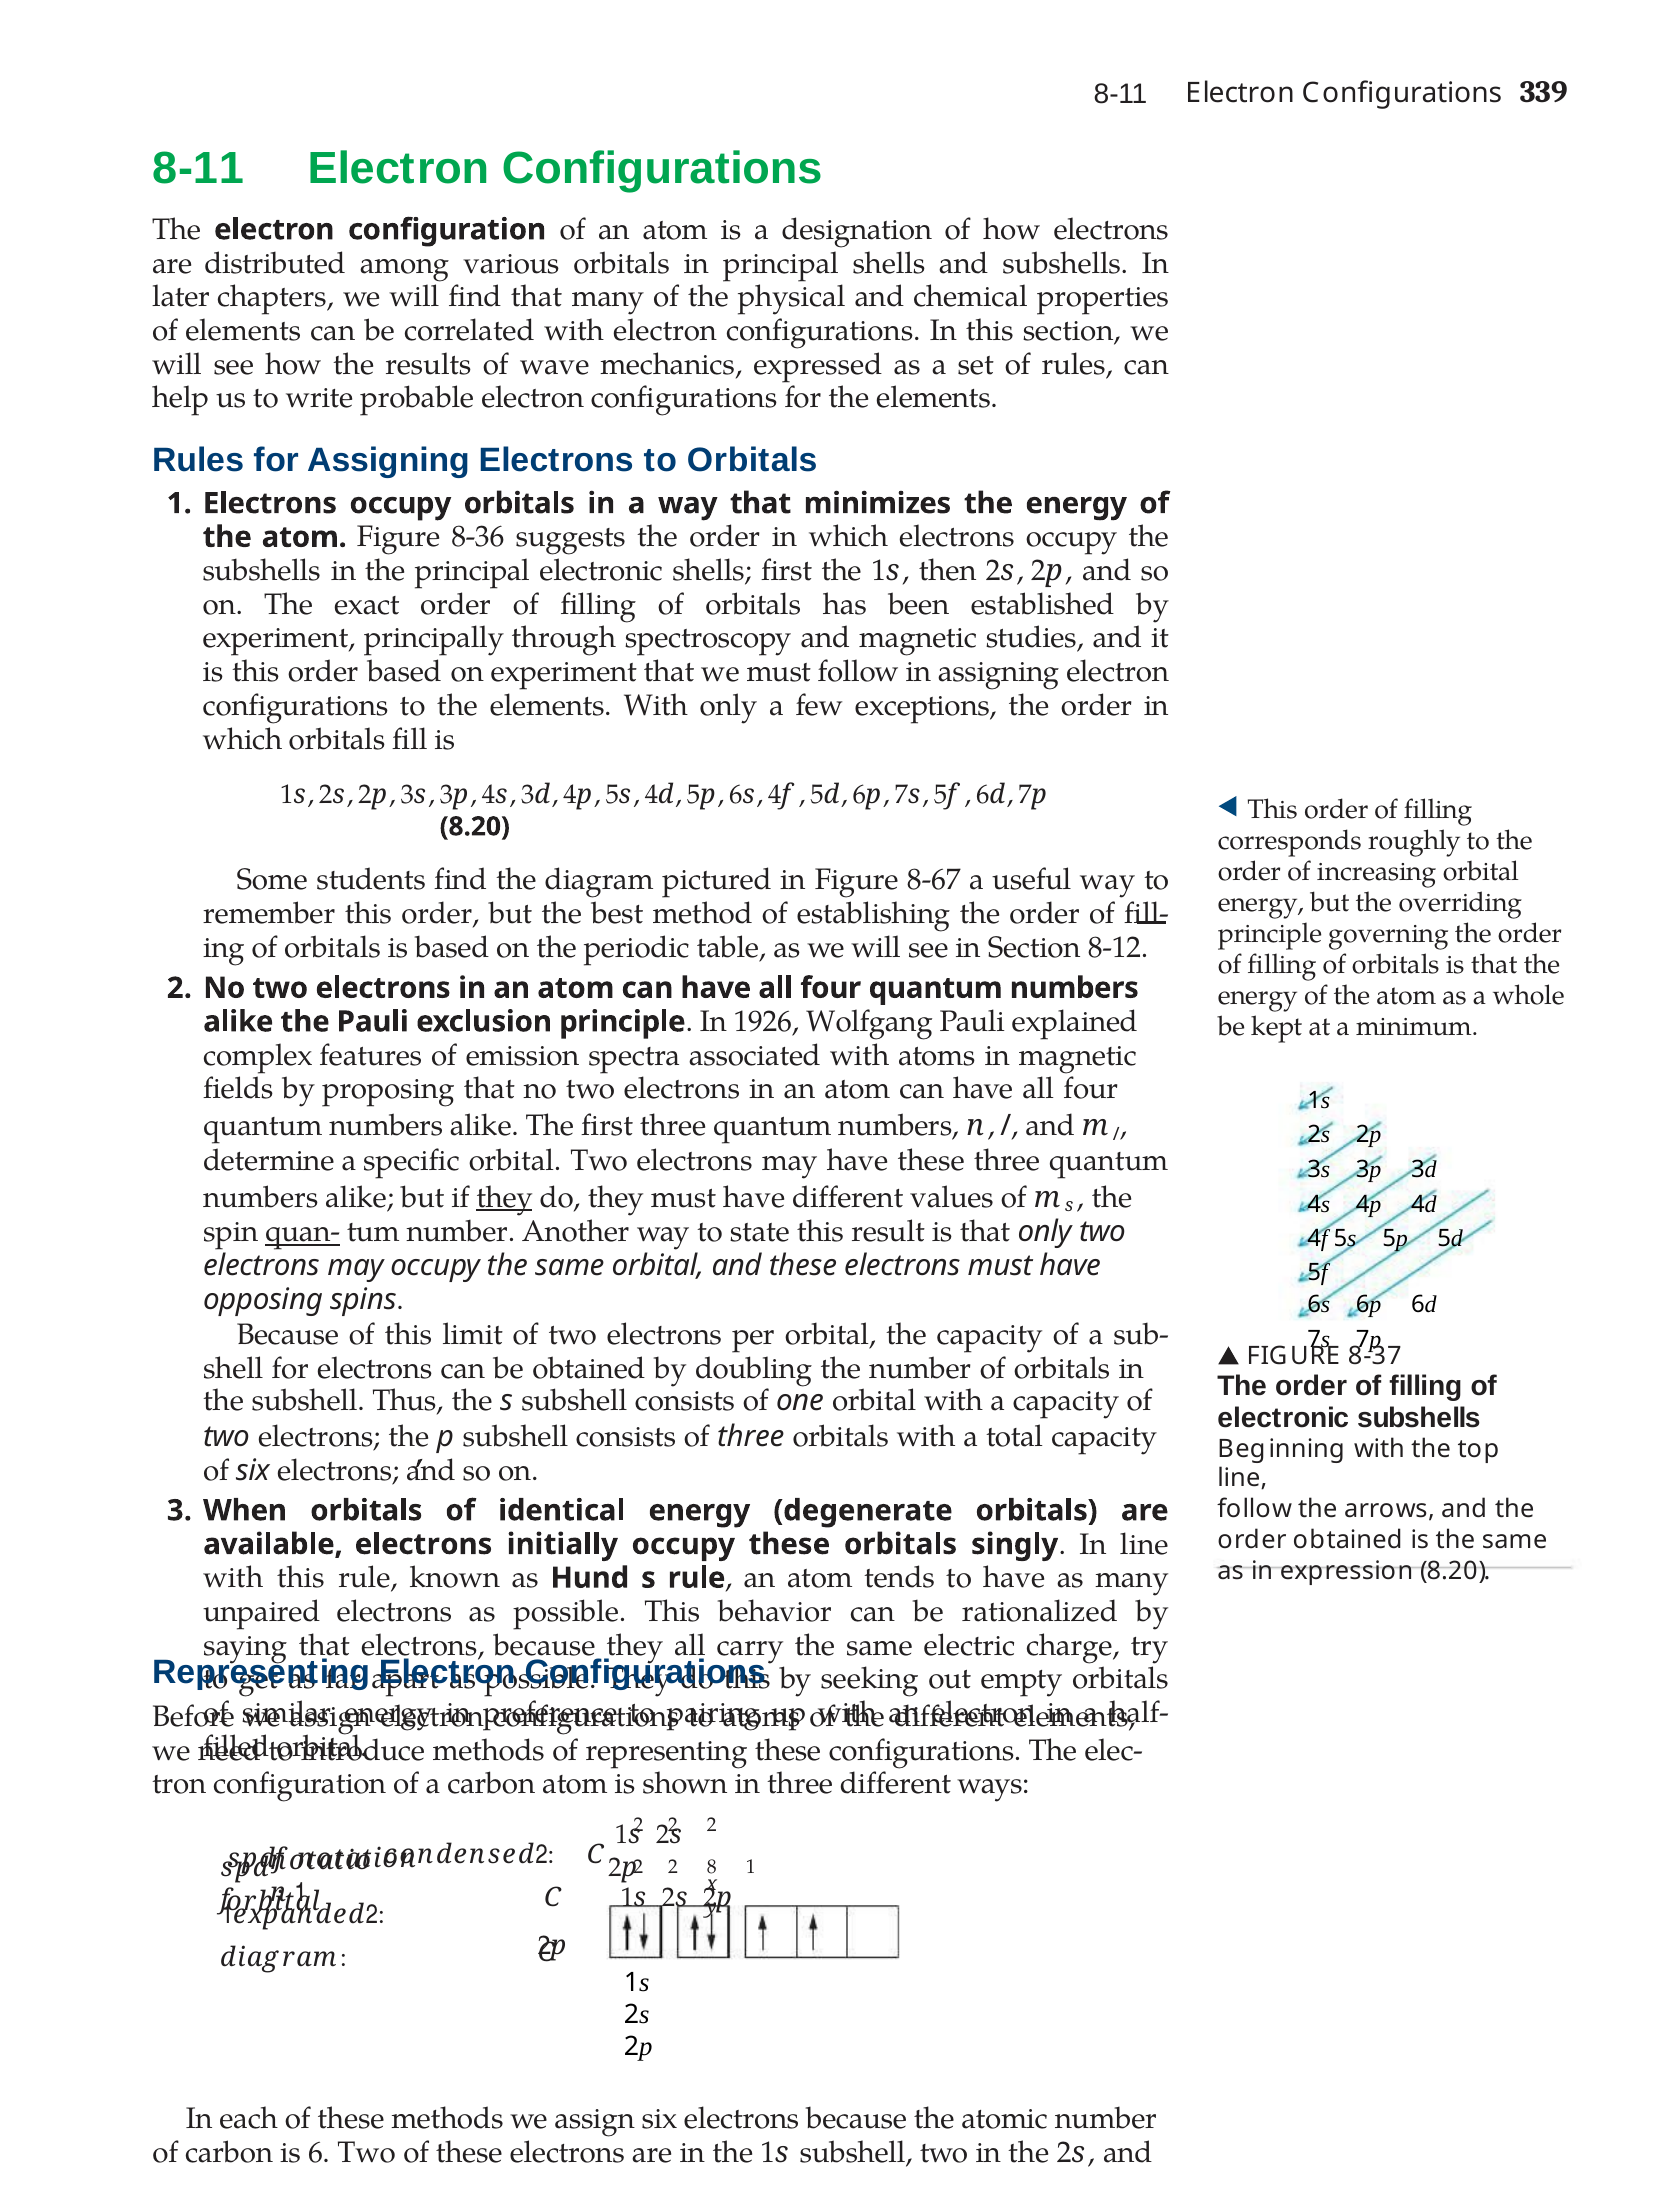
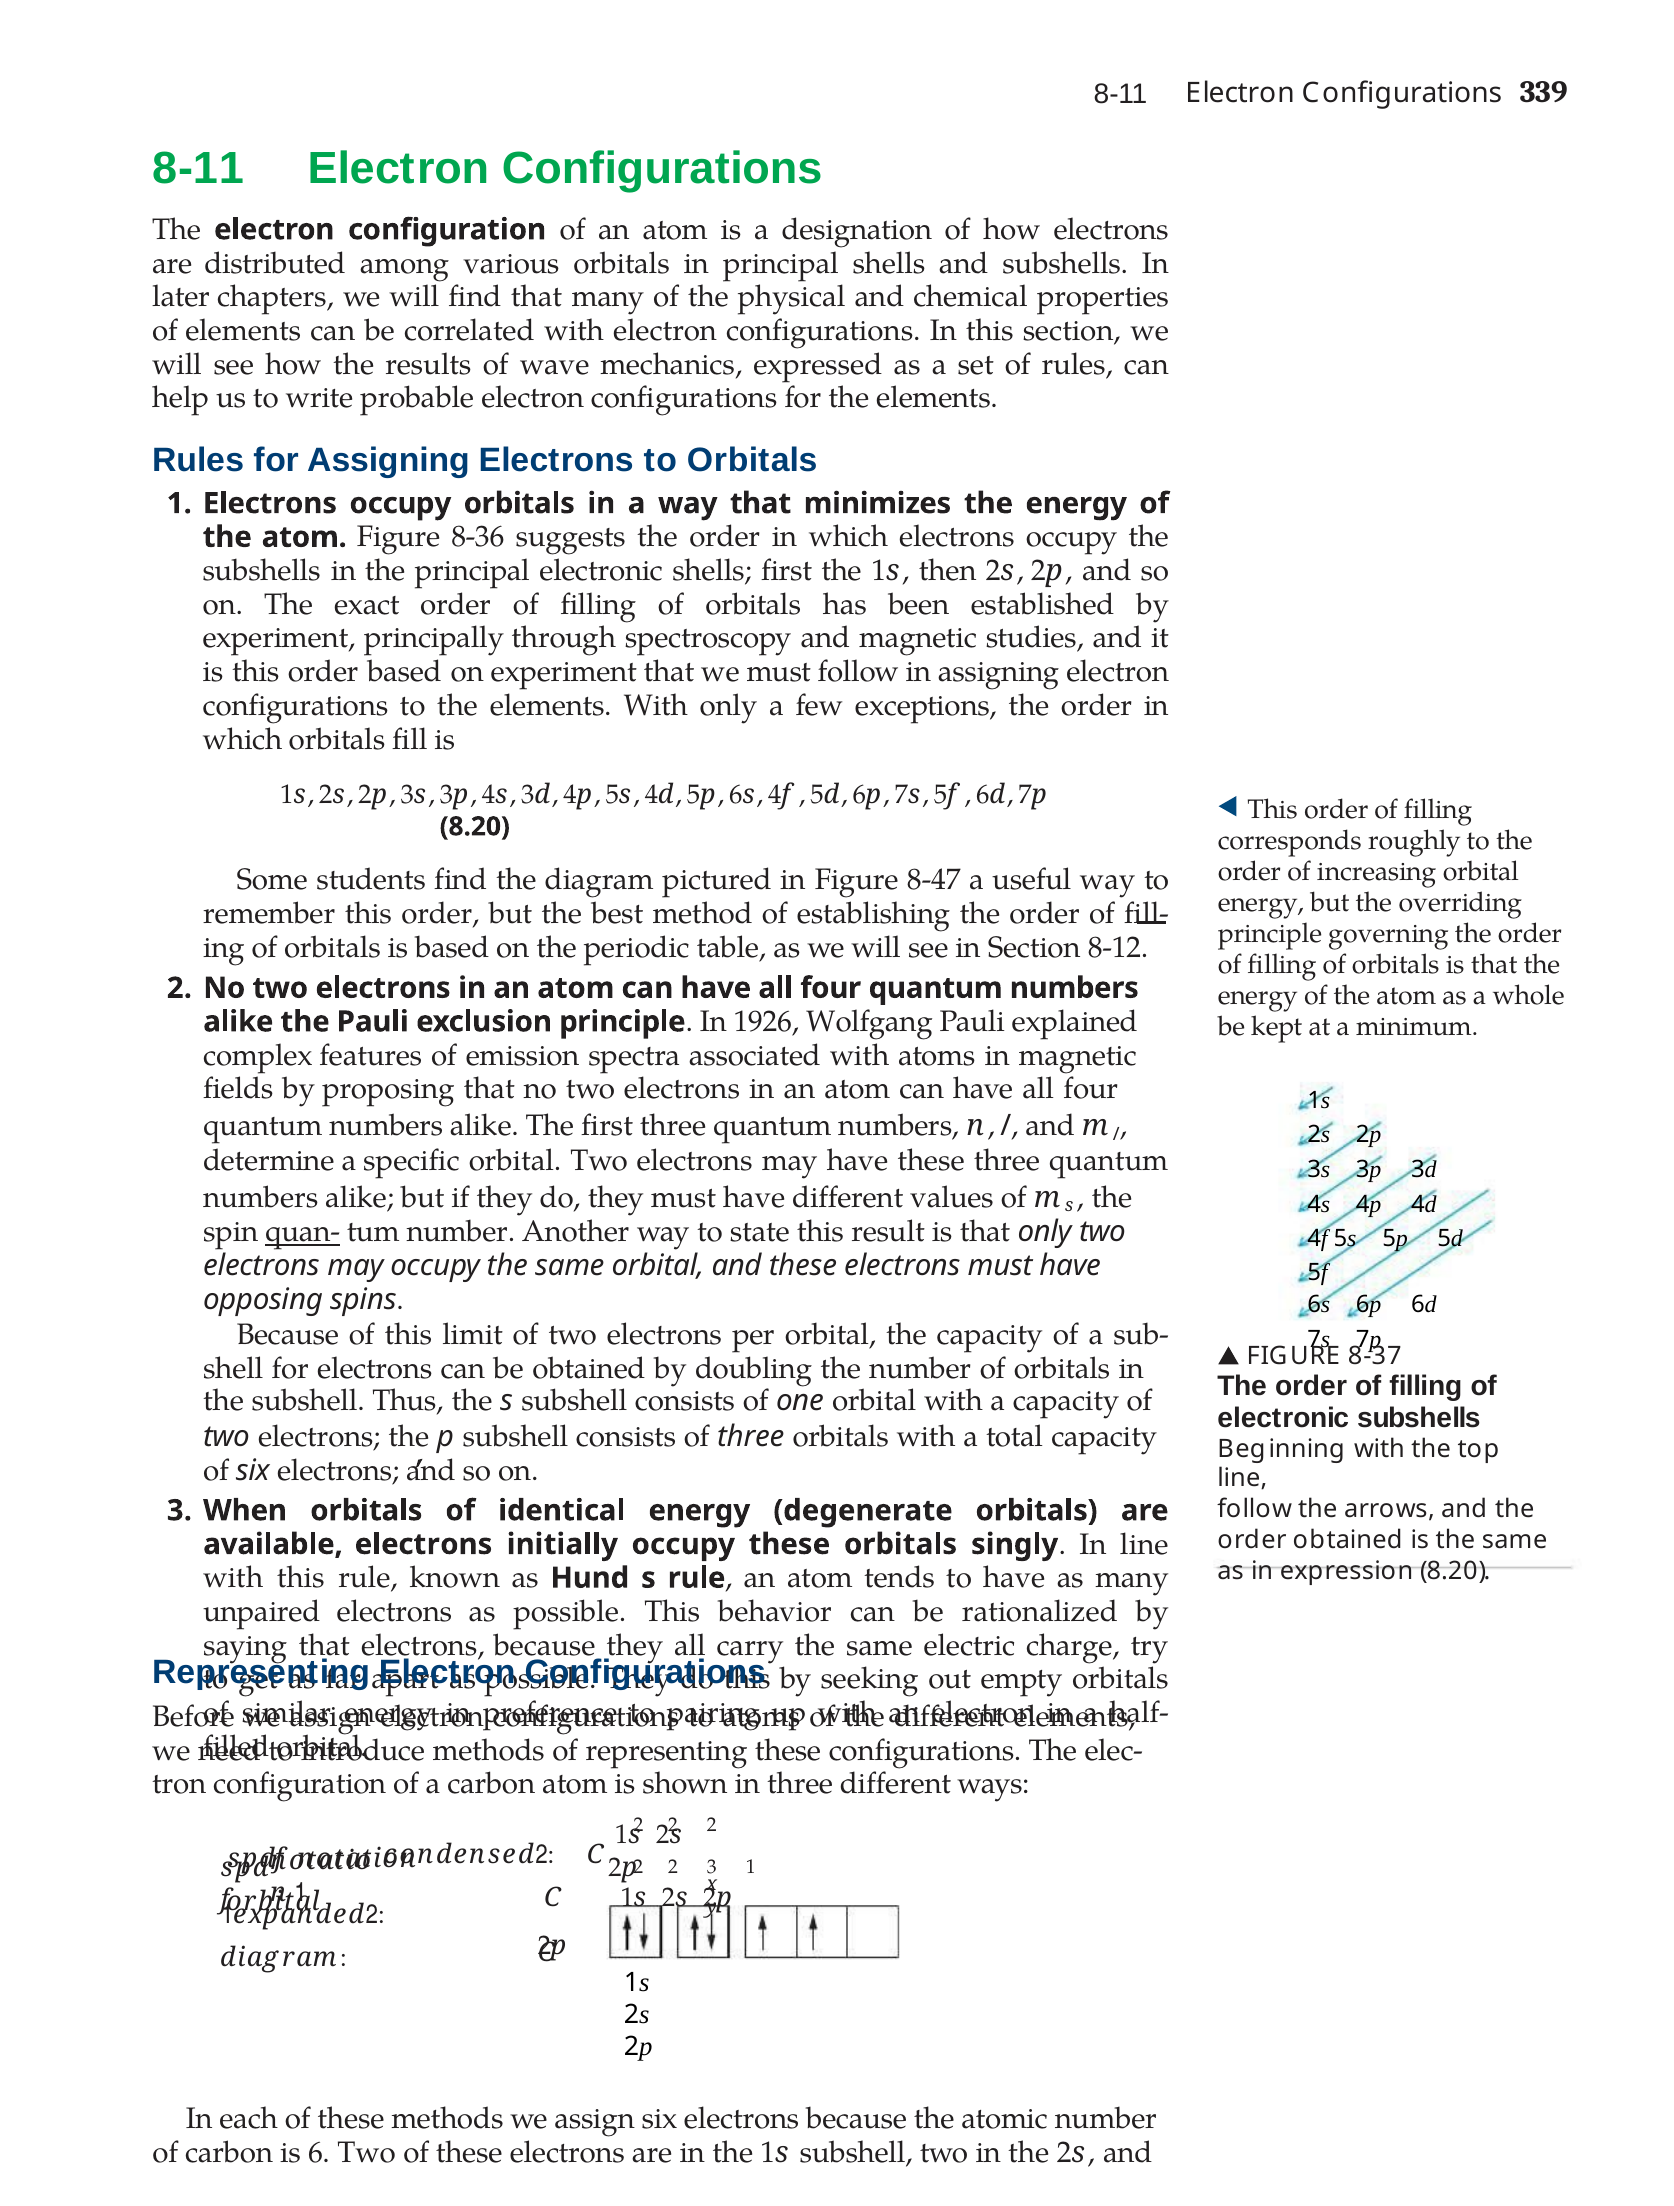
8-67: 8-67 -> 8-47
they at (505, 1198) underline: present -> none
2 8: 8 -> 3
